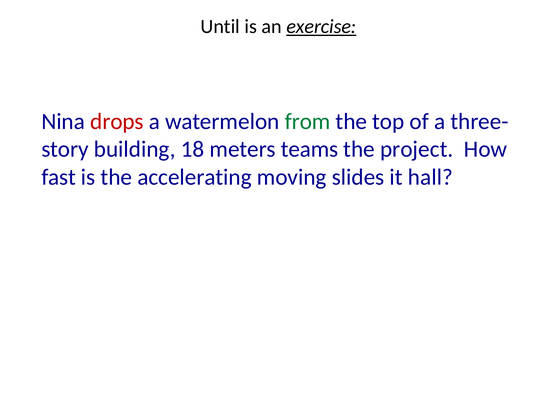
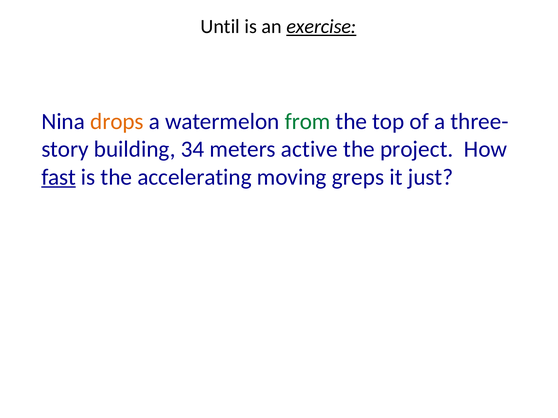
drops colour: red -> orange
18: 18 -> 34
teams: teams -> active
fast underline: none -> present
slides: slides -> greps
hall: hall -> just
